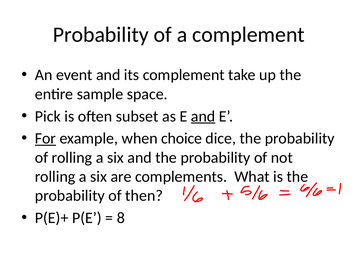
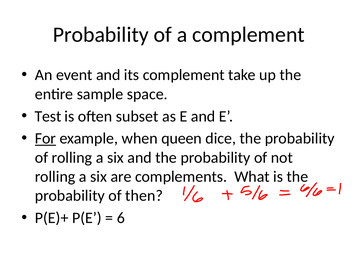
Pick: Pick -> Test
and at (203, 116) underline: present -> none
choice: choice -> queen
8: 8 -> 6
